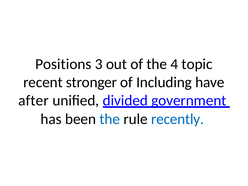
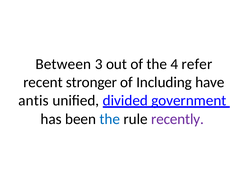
Positions: Positions -> Between
topic: topic -> refer
after: after -> antis
recently colour: blue -> purple
